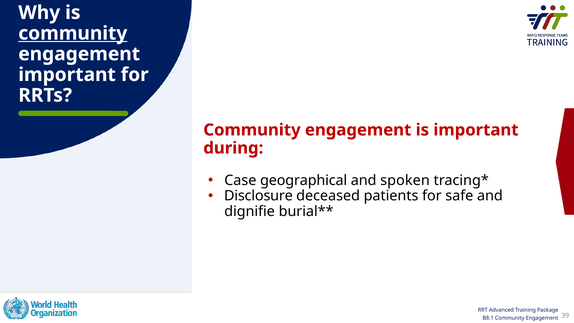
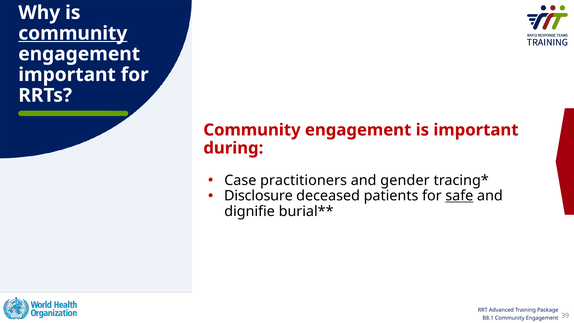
geographical: geographical -> practitioners
spoken: spoken -> gender
safe underline: none -> present
